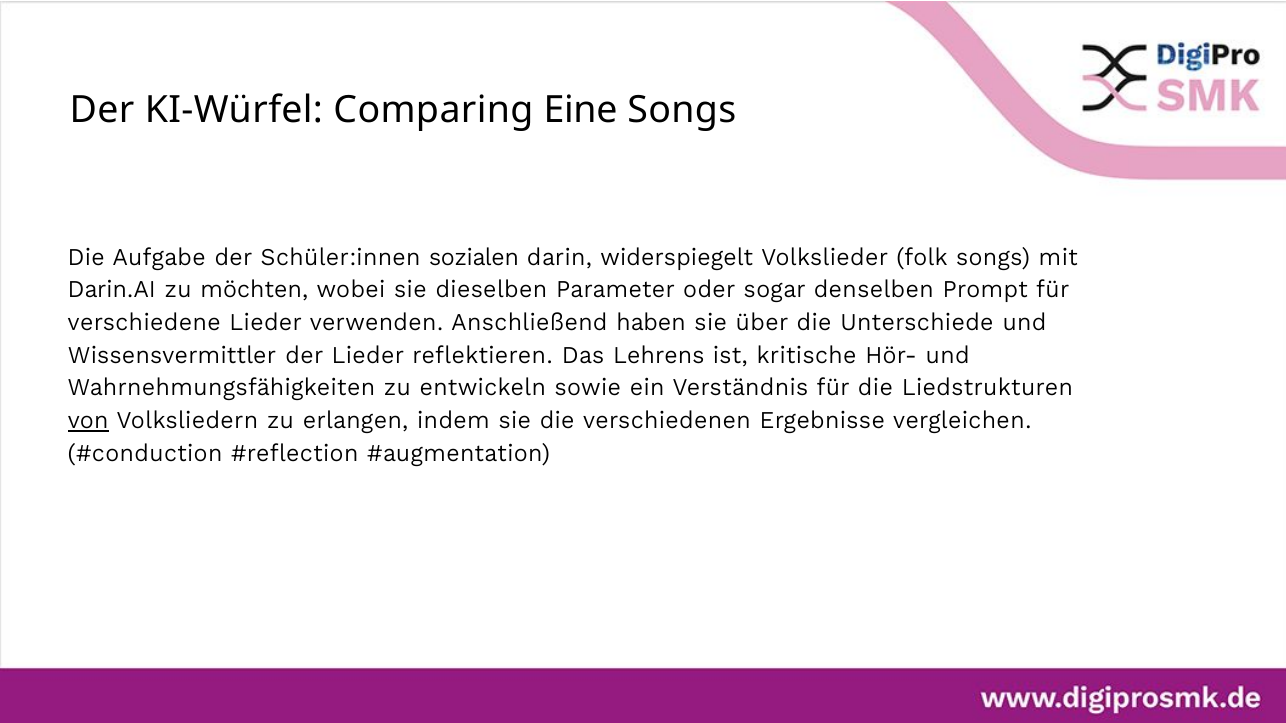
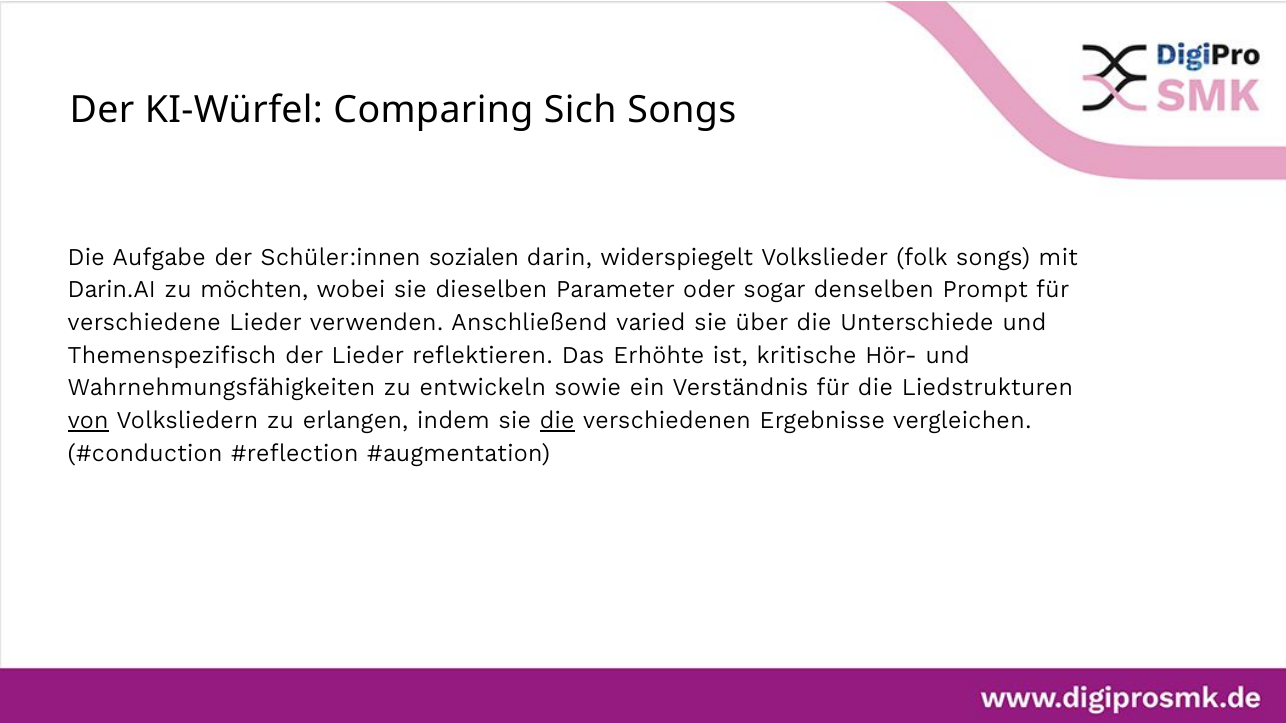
Eine: Eine -> Sich
haben: haben -> varied
Wissensvermittler: Wissensvermittler -> Themenspezifisch
Lehrens: Lehrens -> Erhöhte
die at (557, 421) underline: none -> present
